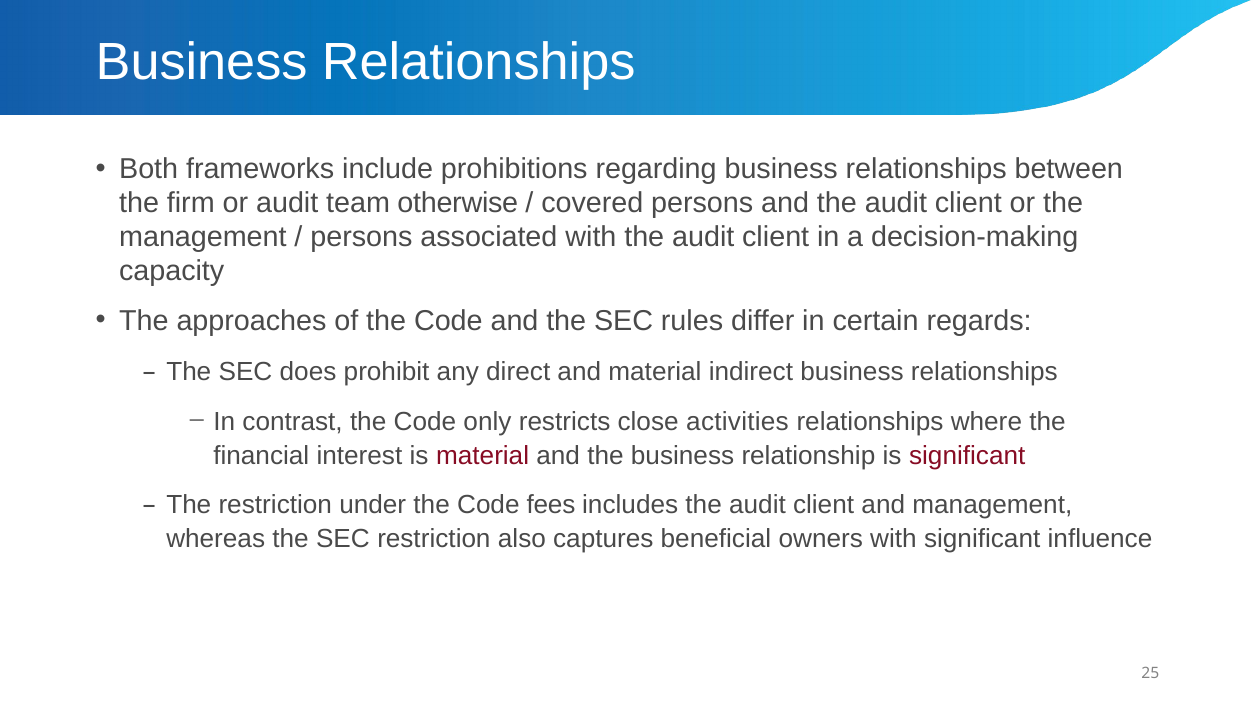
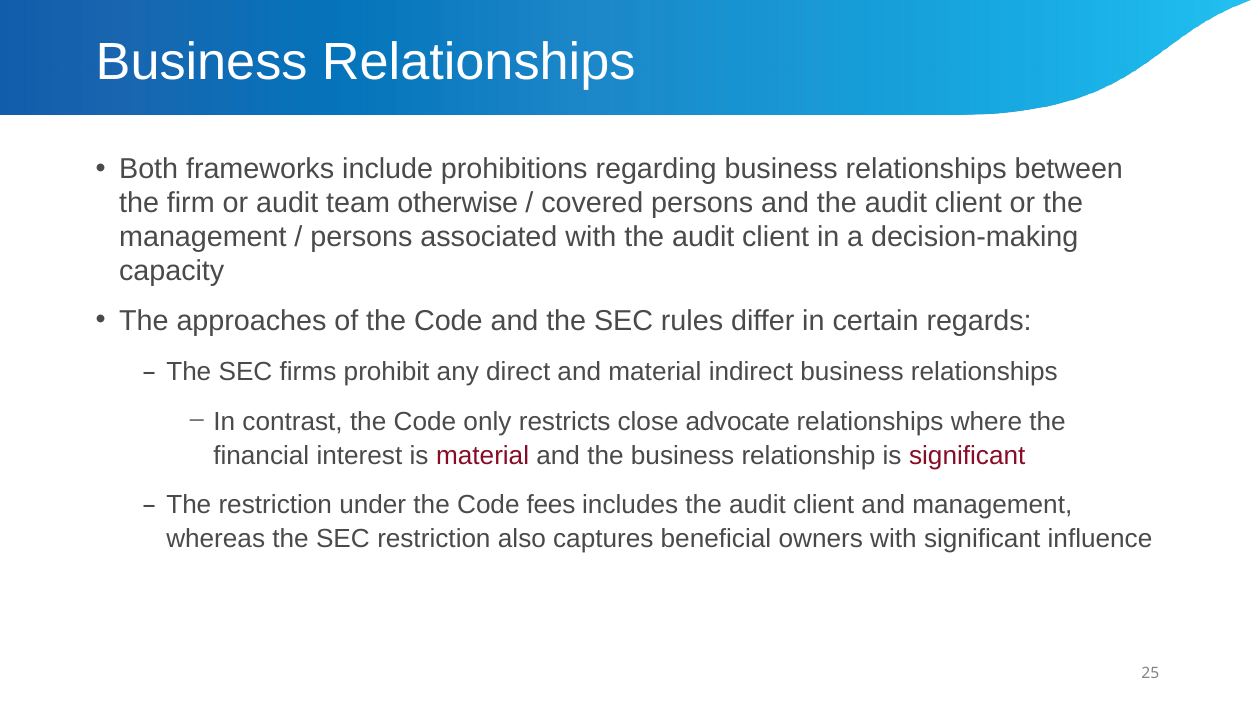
does: does -> firms
activities: activities -> advocate
